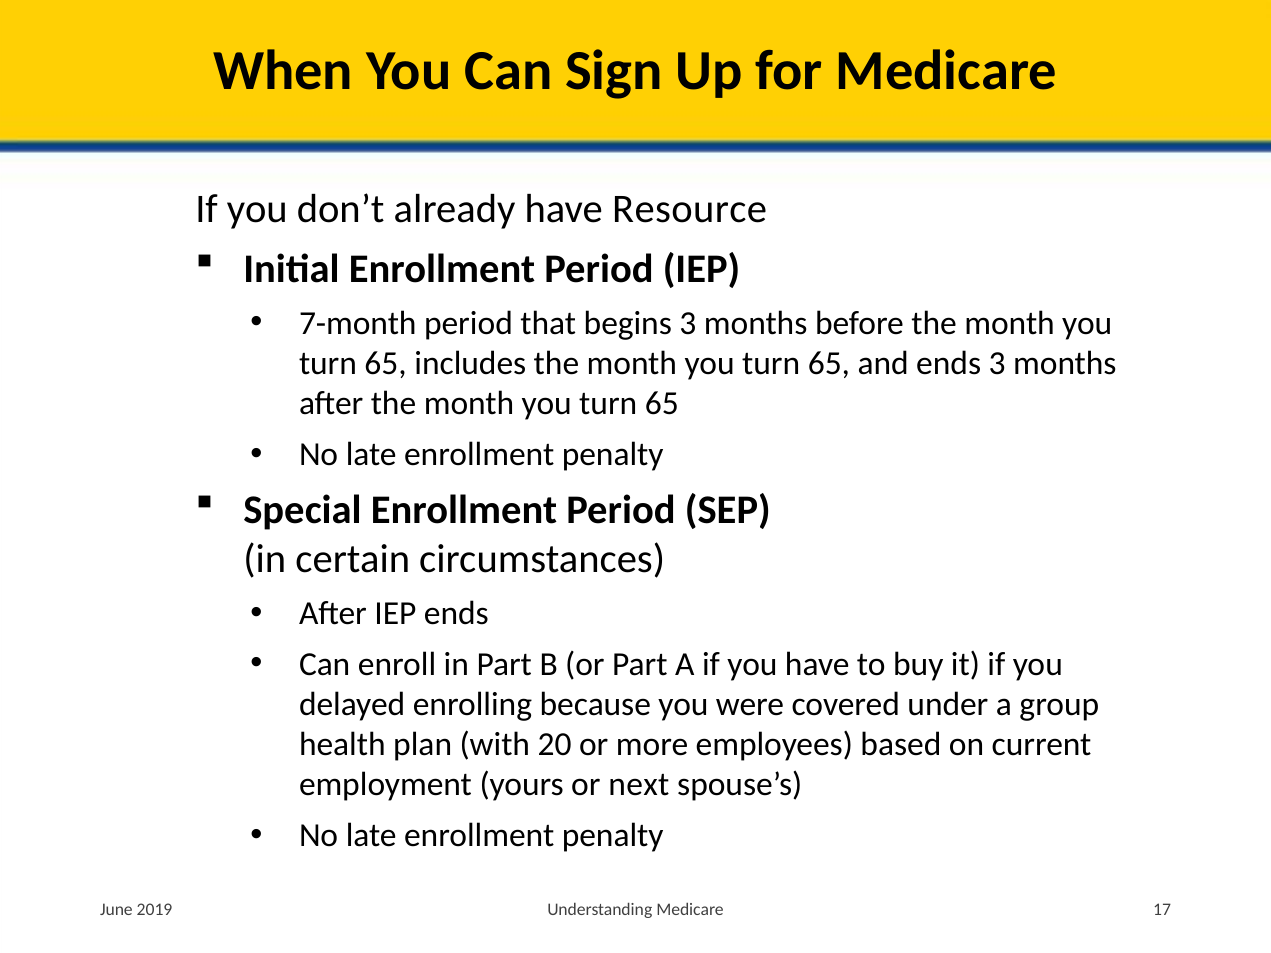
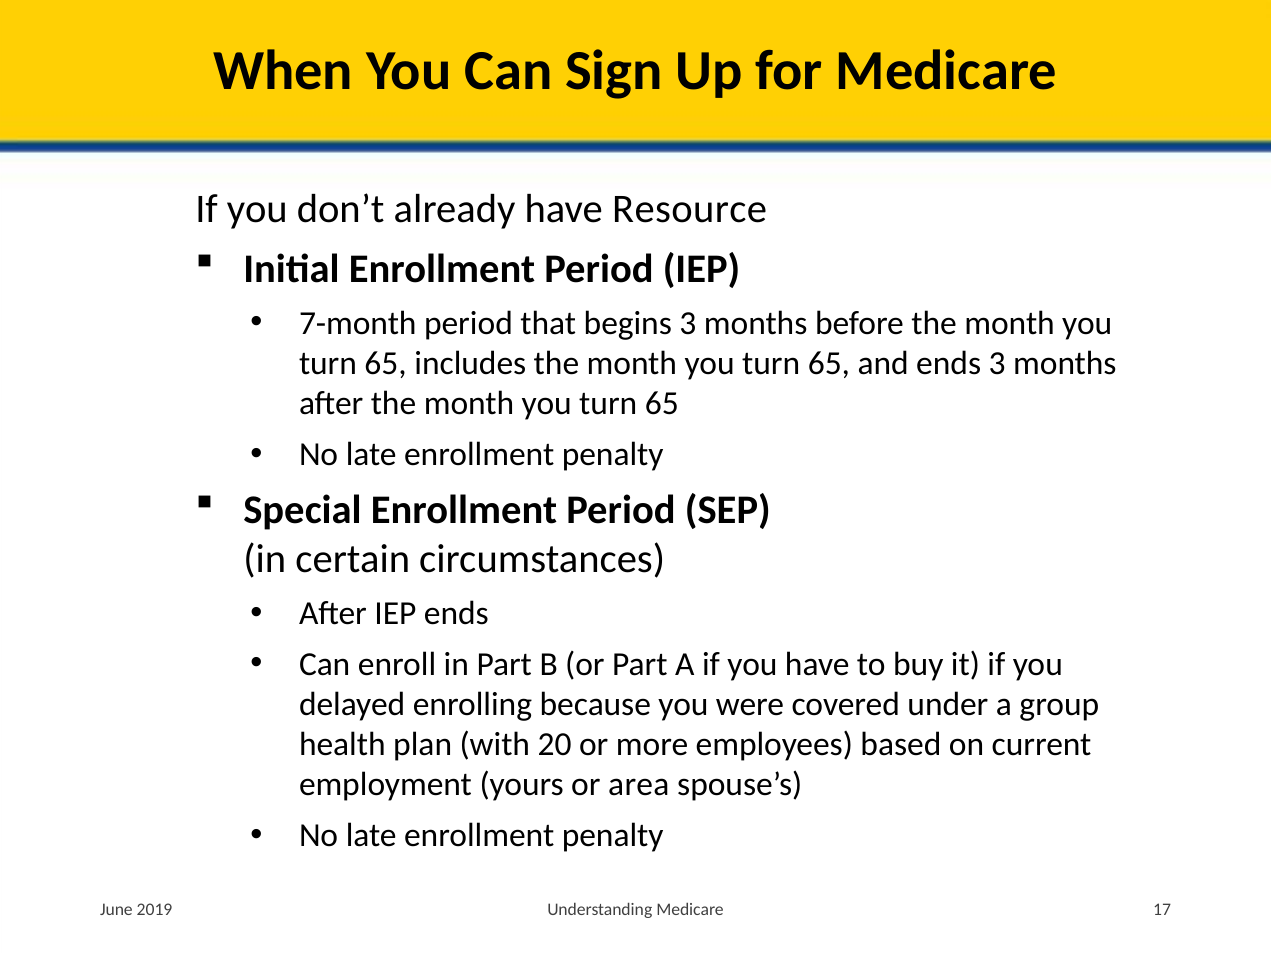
next: next -> area
